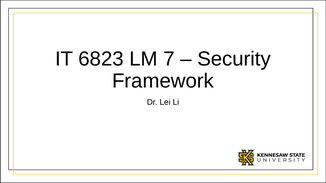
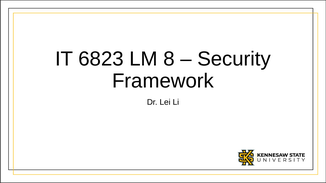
7: 7 -> 8
